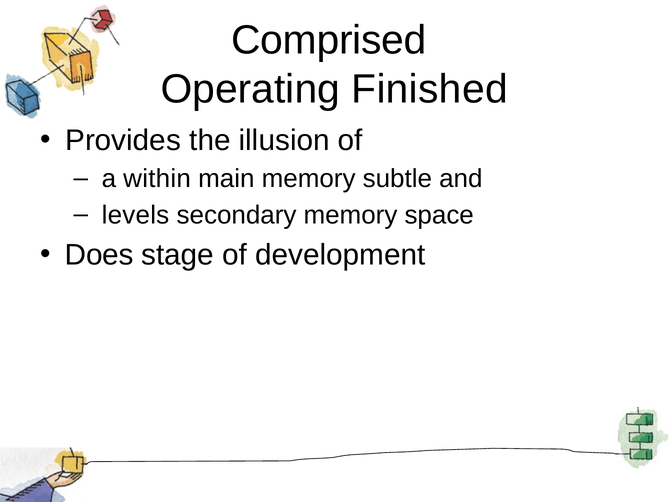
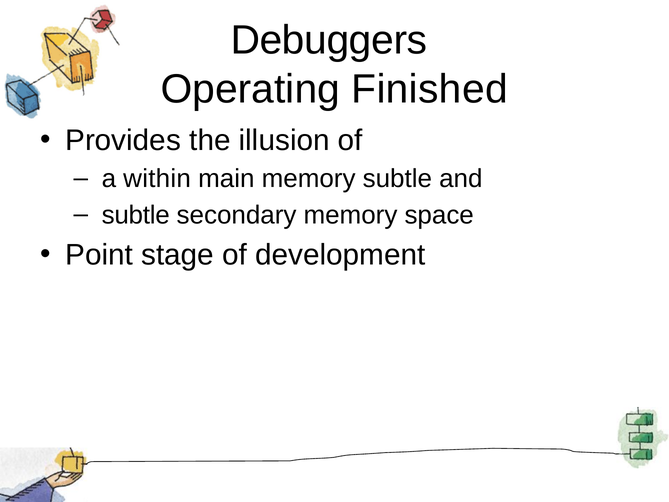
Comprised: Comprised -> Debuggers
levels at (135, 215): levels -> subtle
Does: Does -> Point
